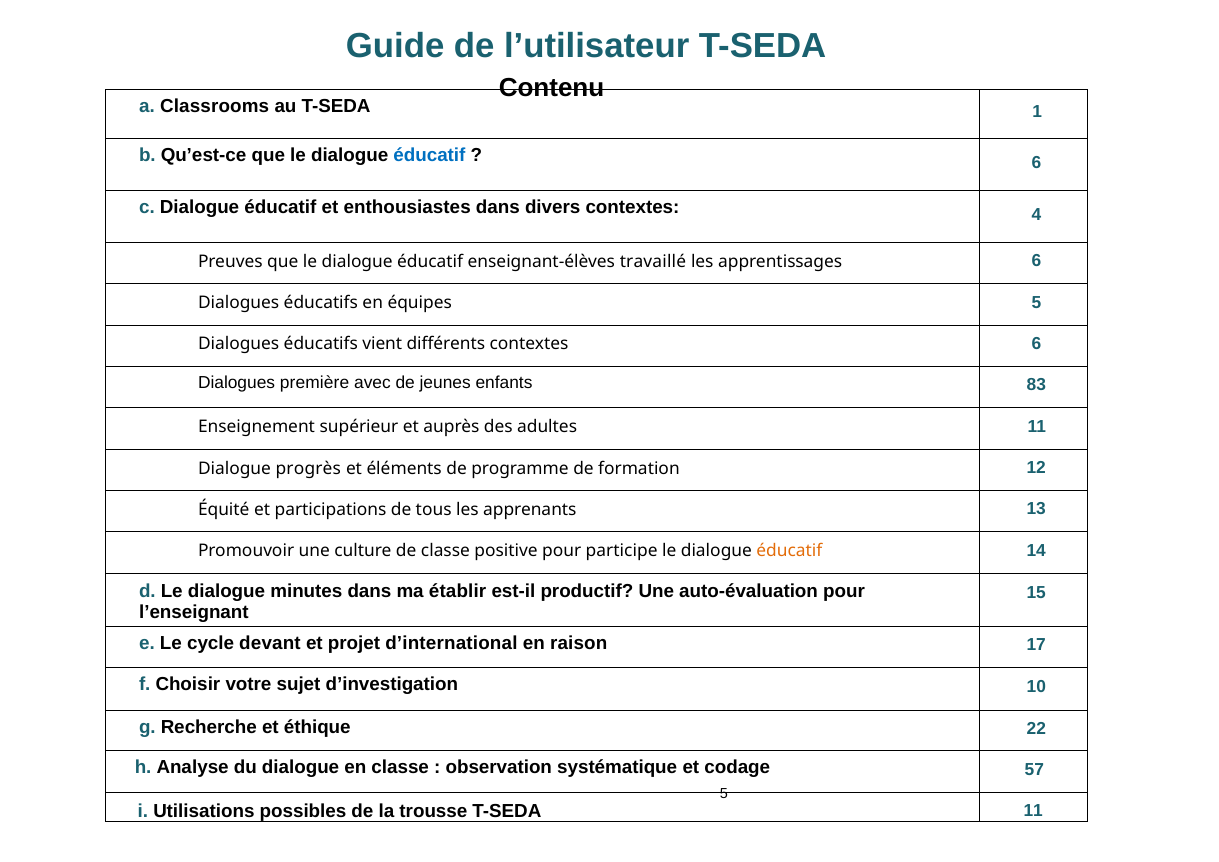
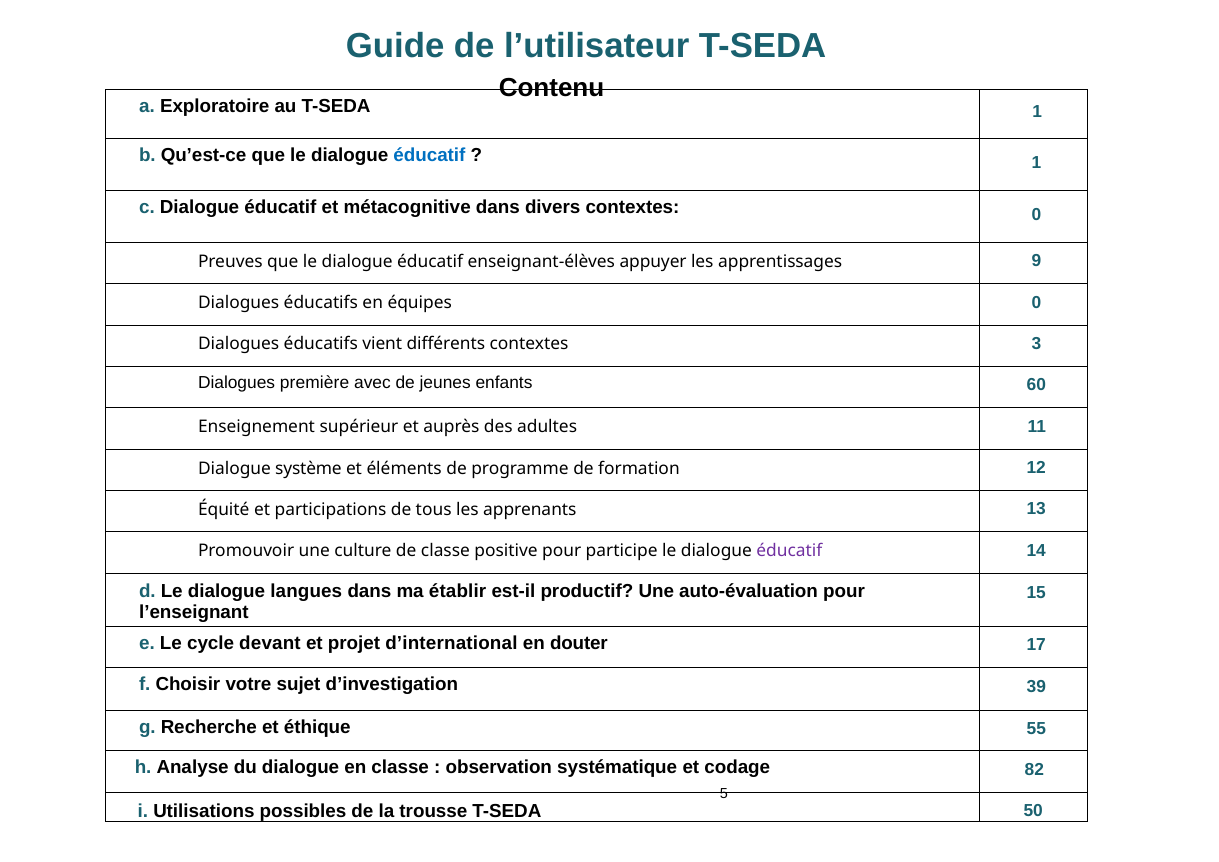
Classrooms: Classrooms -> Exploratoire
6 at (1036, 162): 6 -> 1
enthousiastes: enthousiastes -> métacognitive
contextes 4: 4 -> 0
travaillé: travaillé -> appuyer
apprentissages 6: 6 -> 9
équipes 5: 5 -> 0
contextes 6: 6 -> 3
83: 83 -> 60
progrès: progrès -> système
éducatif at (789, 551) colour: orange -> purple
minutes: minutes -> langues
raison: raison -> douter
10: 10 -> 39
22: 22 -> 55
57: 57 -> 82
T-SEDA 11: 11 -> 50
